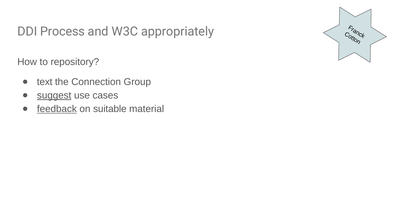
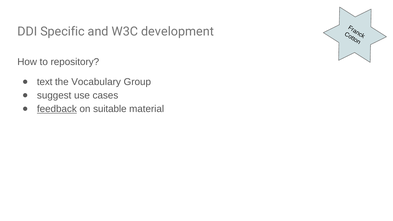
Process: Process -> Specific
appropriately: appropriately -> development
Connection: Connection -> Vocabulary
suggest underline: present -> none
